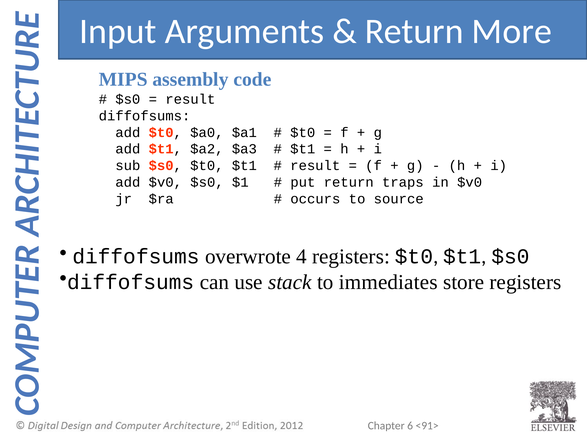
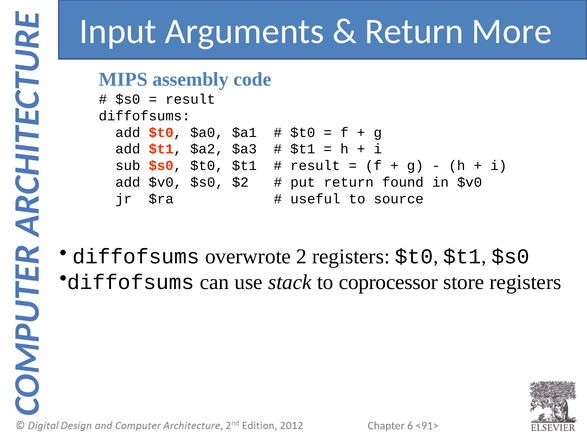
$1: $1 -> $2
traps: traps -> found
occurs: occurs -> useful
4: 4 -> 2
immediates: immediates -> coprocessor
